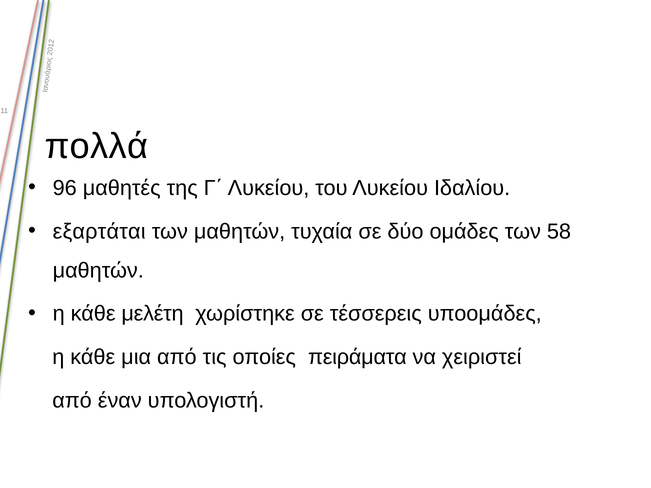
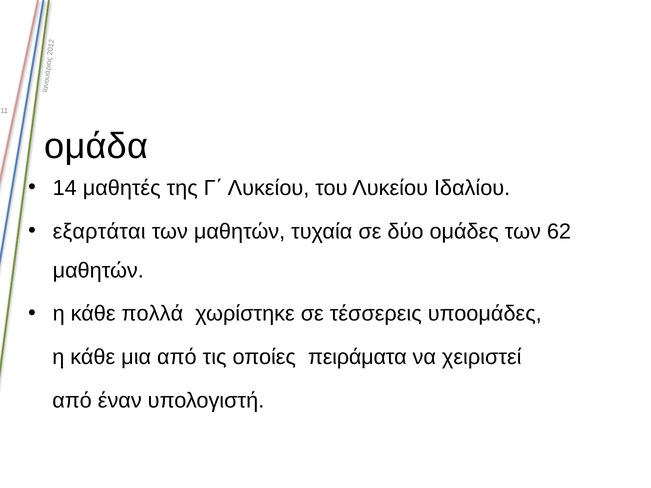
πολλά: πολλά -> ομάδα
96: 96 -> 14
58: 58 -> 62
μελέτη: μελέτη -> πολλά
